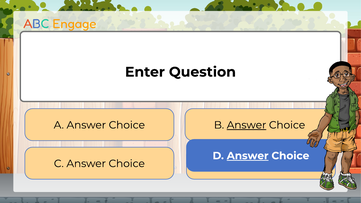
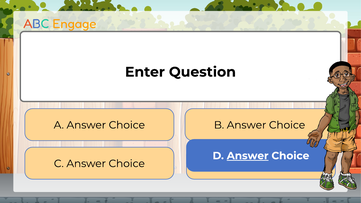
Answer at (247, 125) underline: present -> none
